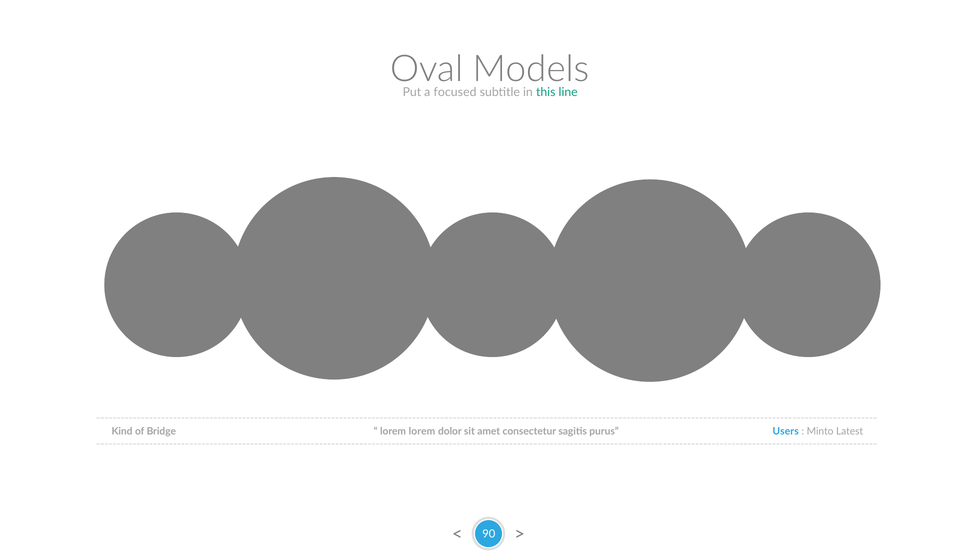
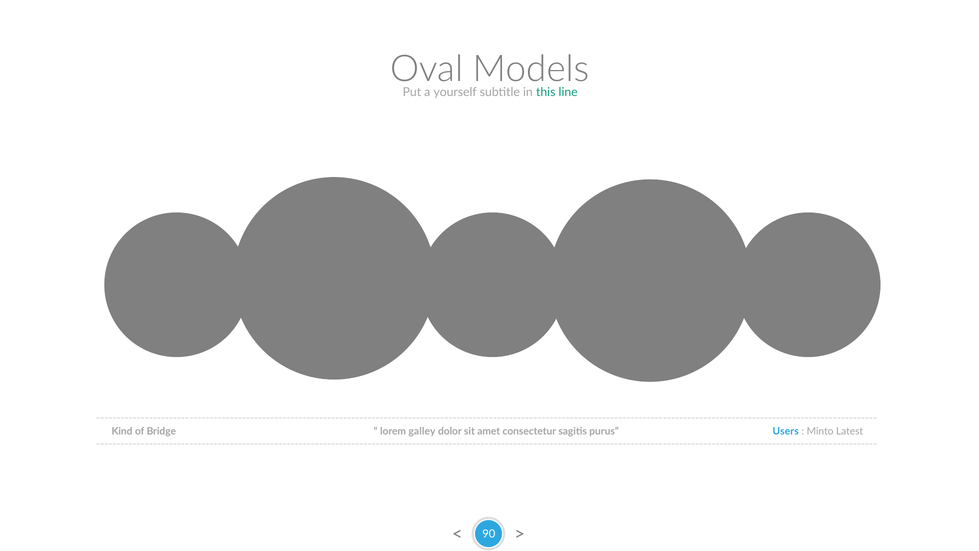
focused: focused -> yourself
lorem lorem: lorem -> galley
